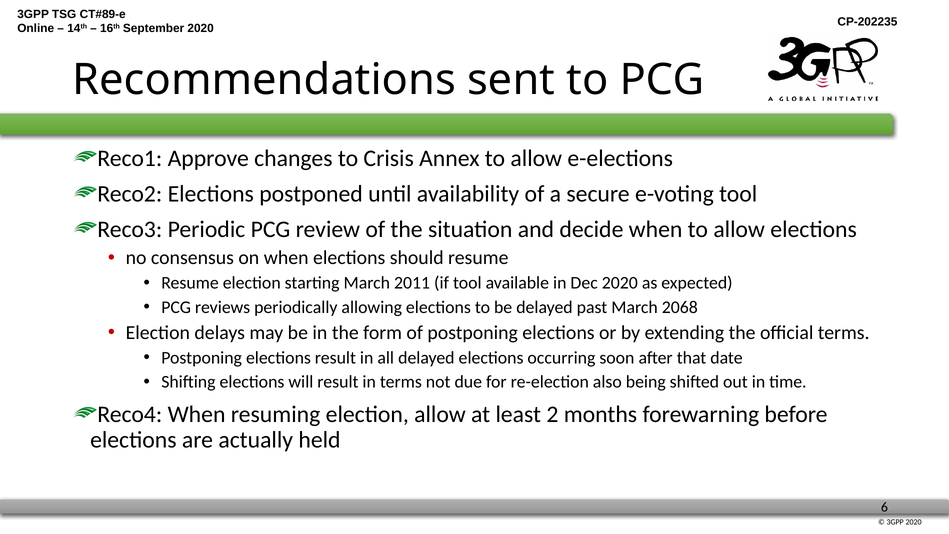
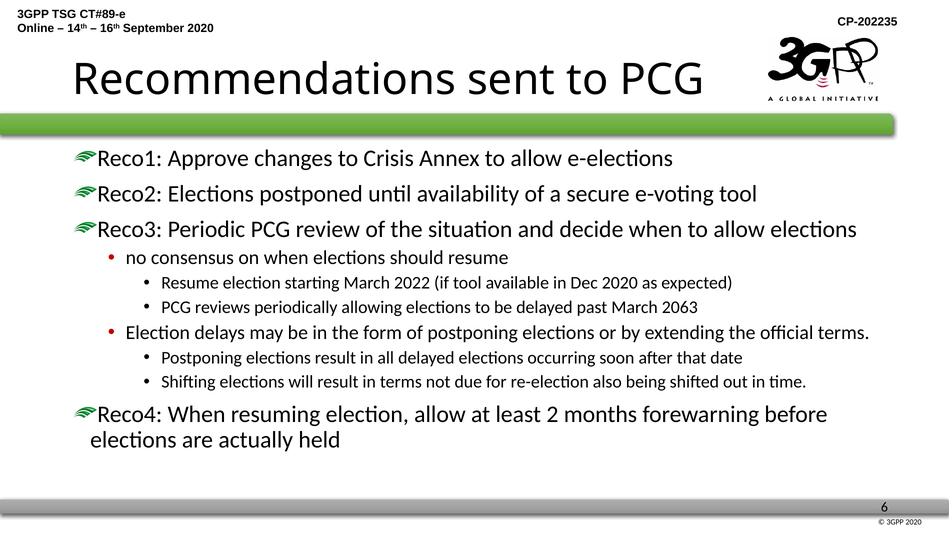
2011: 2011 -> 2022
2068: 2068 -> 2063
